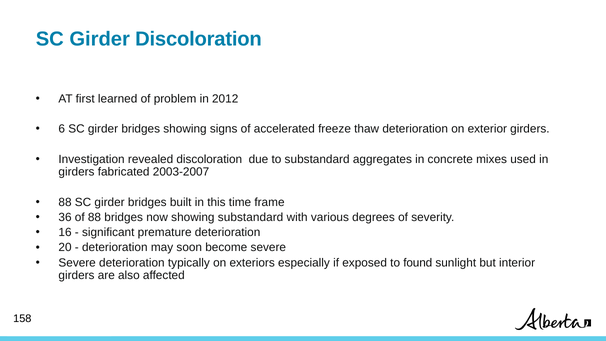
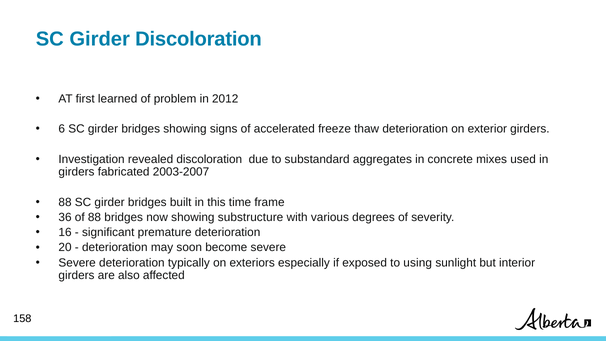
showing substandard: substandard -> substructure
found: found -> using
